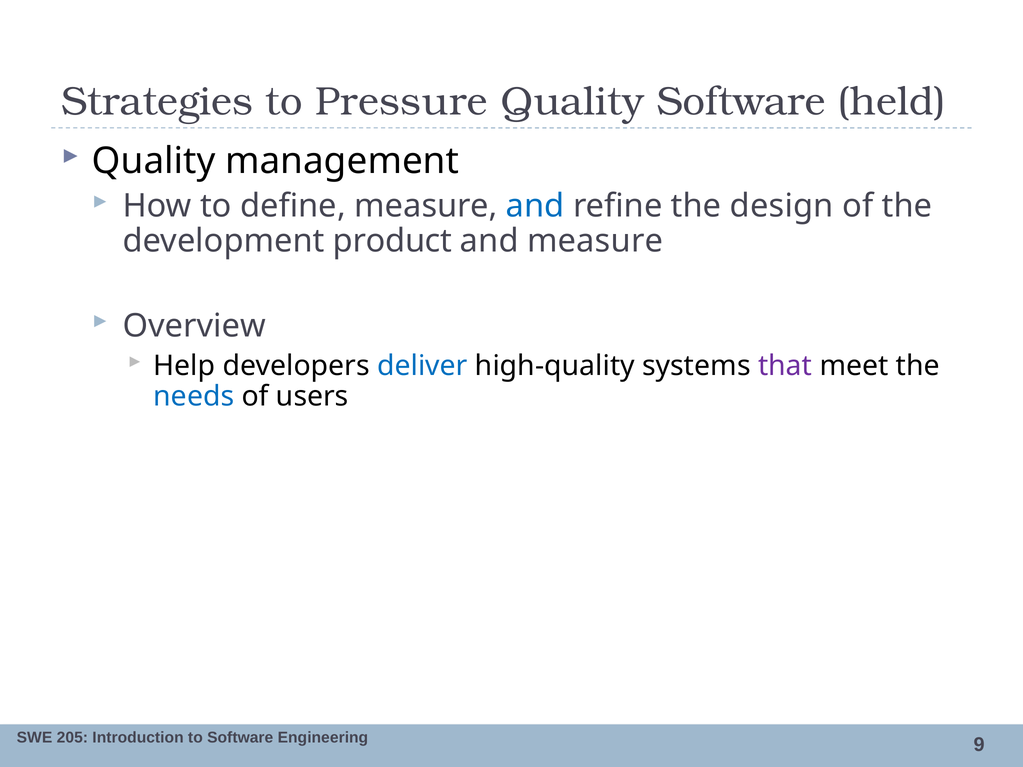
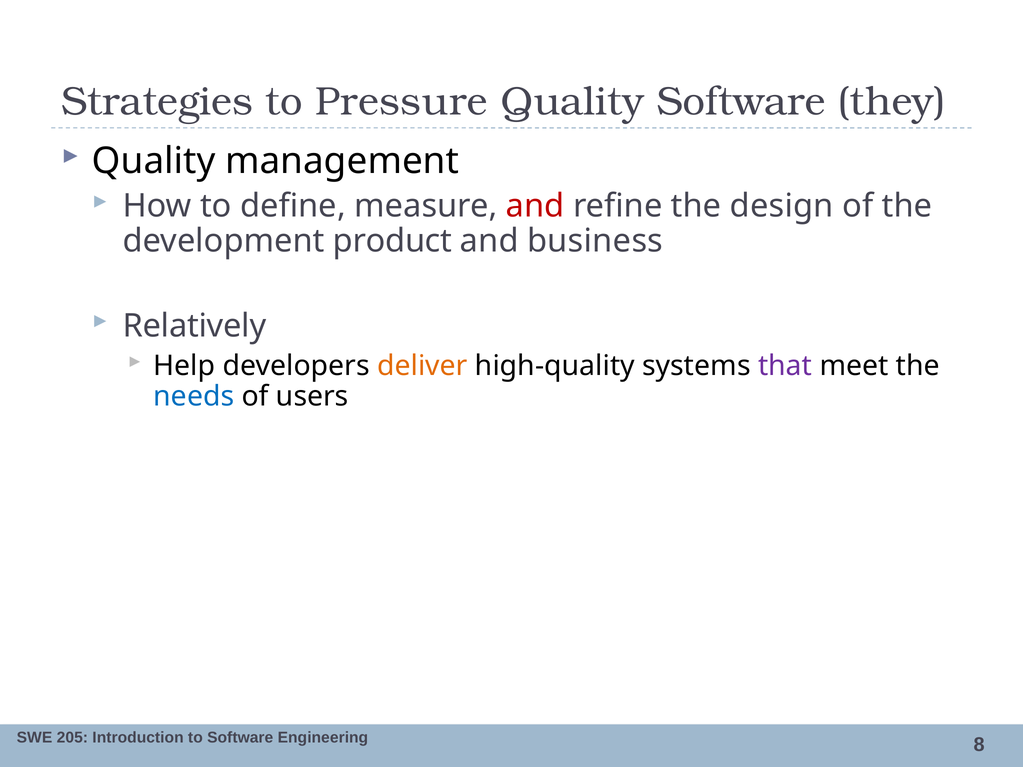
held: held -> they
and at (535, 206) colour: blue -> red
and measure: measure -> business
Overview: Overview -> Relatively
deliver colour: blue -> orange
9: 9 -> 8
